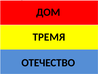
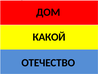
ТРЕМЯ: ТРЕМЯ -> КАКОЙ
